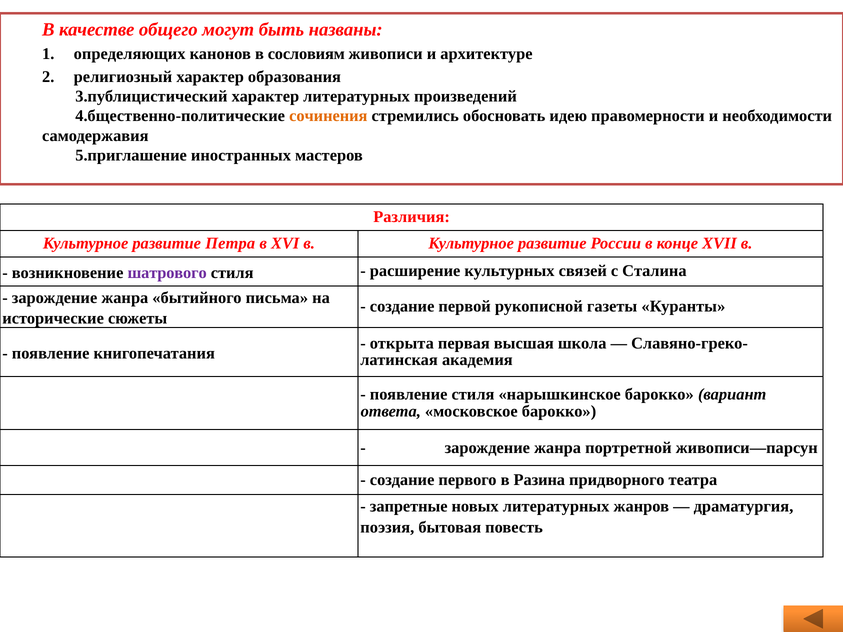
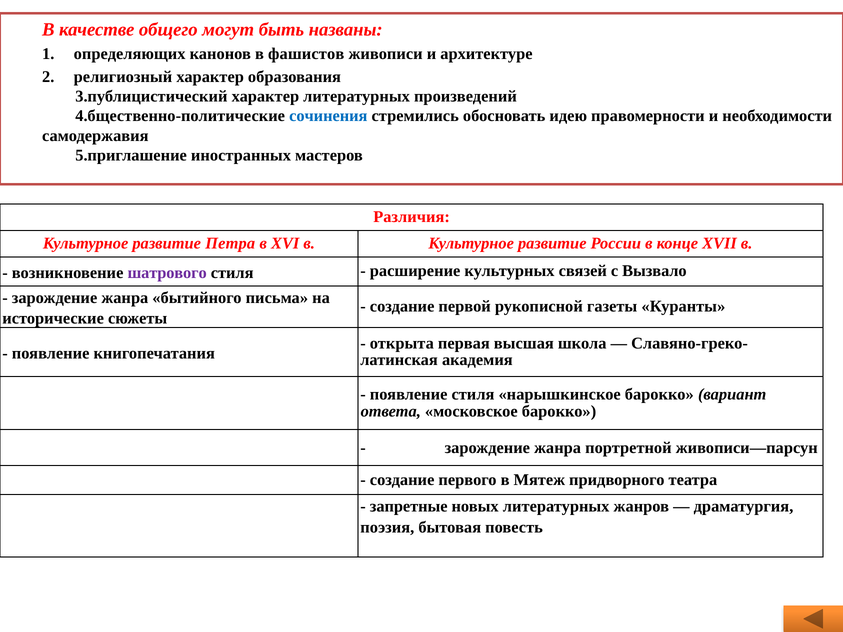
сословиям: сословиям -> фашистов
сочинения colour: orange -> blue
Сталина: Сталина -> Вызвало
Разина: Разина -> Мятеж
